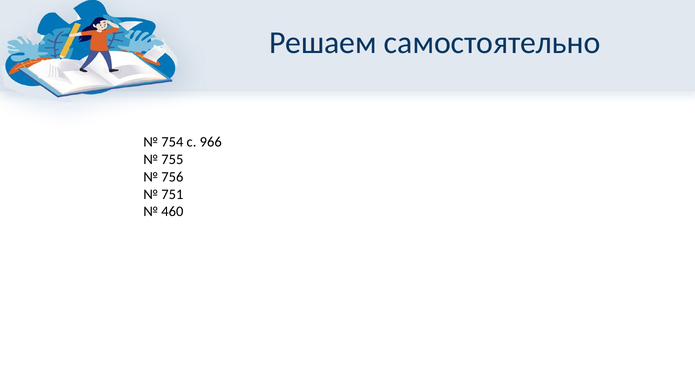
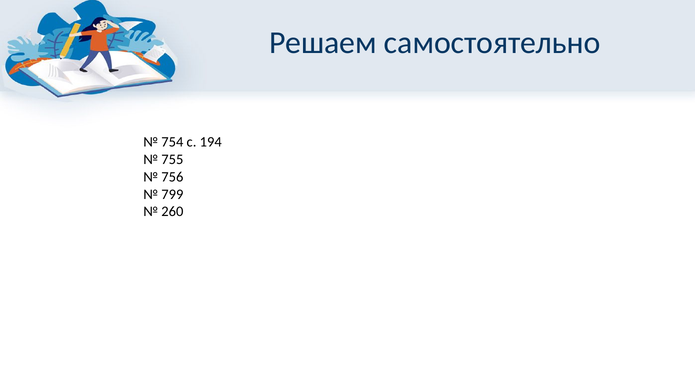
966: 966 -> 194
751: 751 -> 799
460: 460 -> 260
